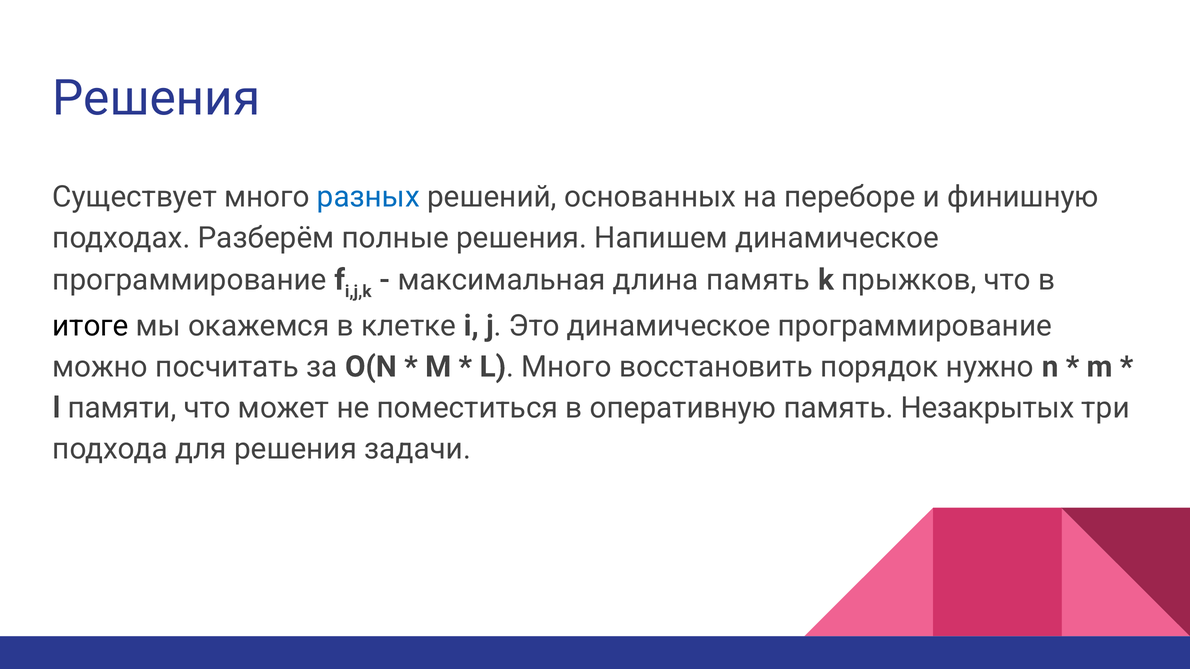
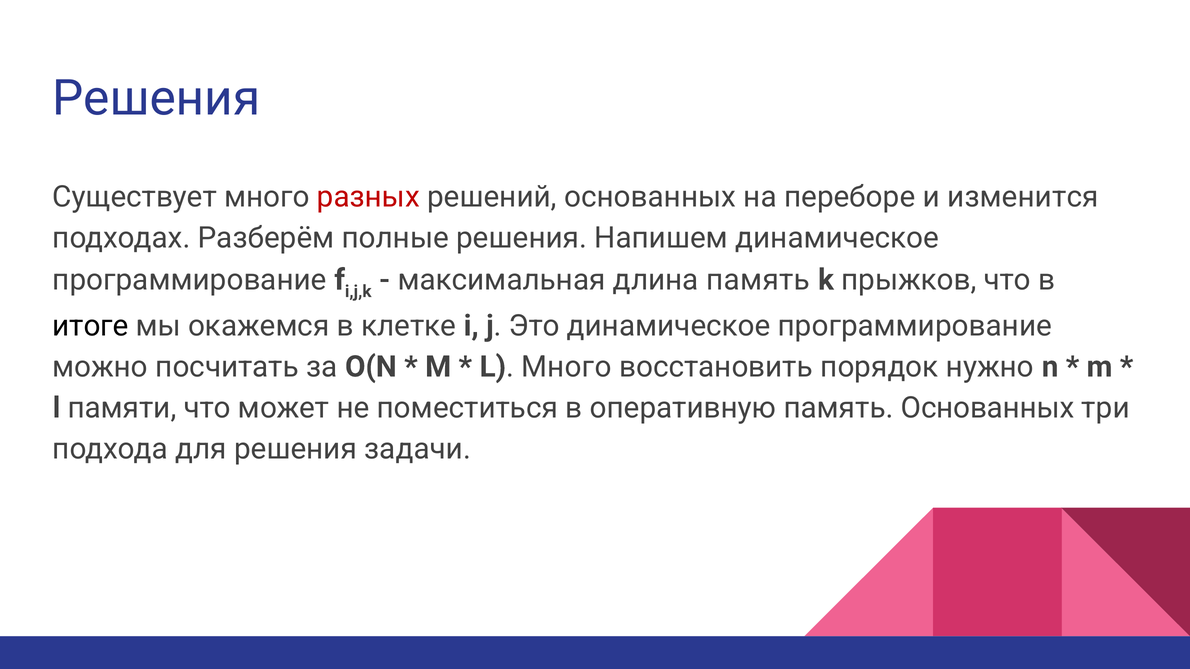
разных colour: blue -> red
финишную: финишную -> изменится
память Незакрытых: Незакрытых -> Основанных
